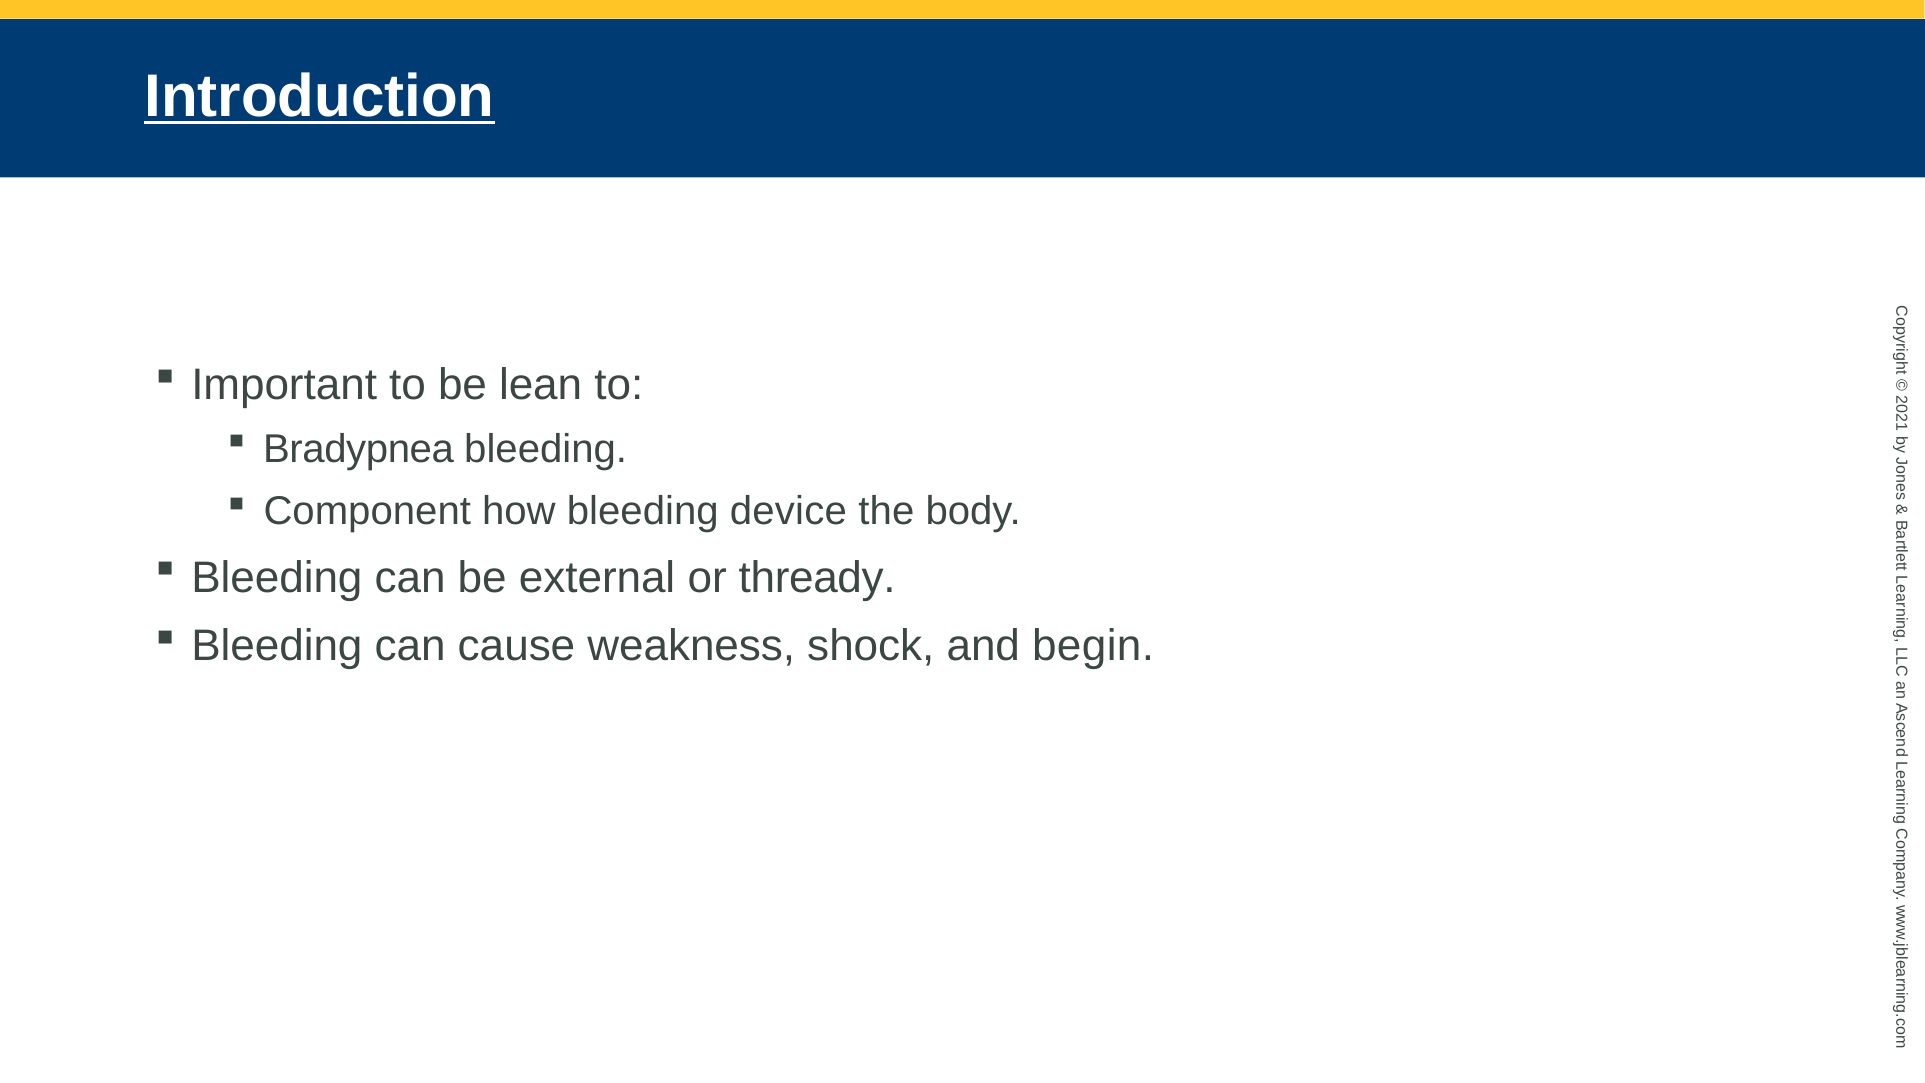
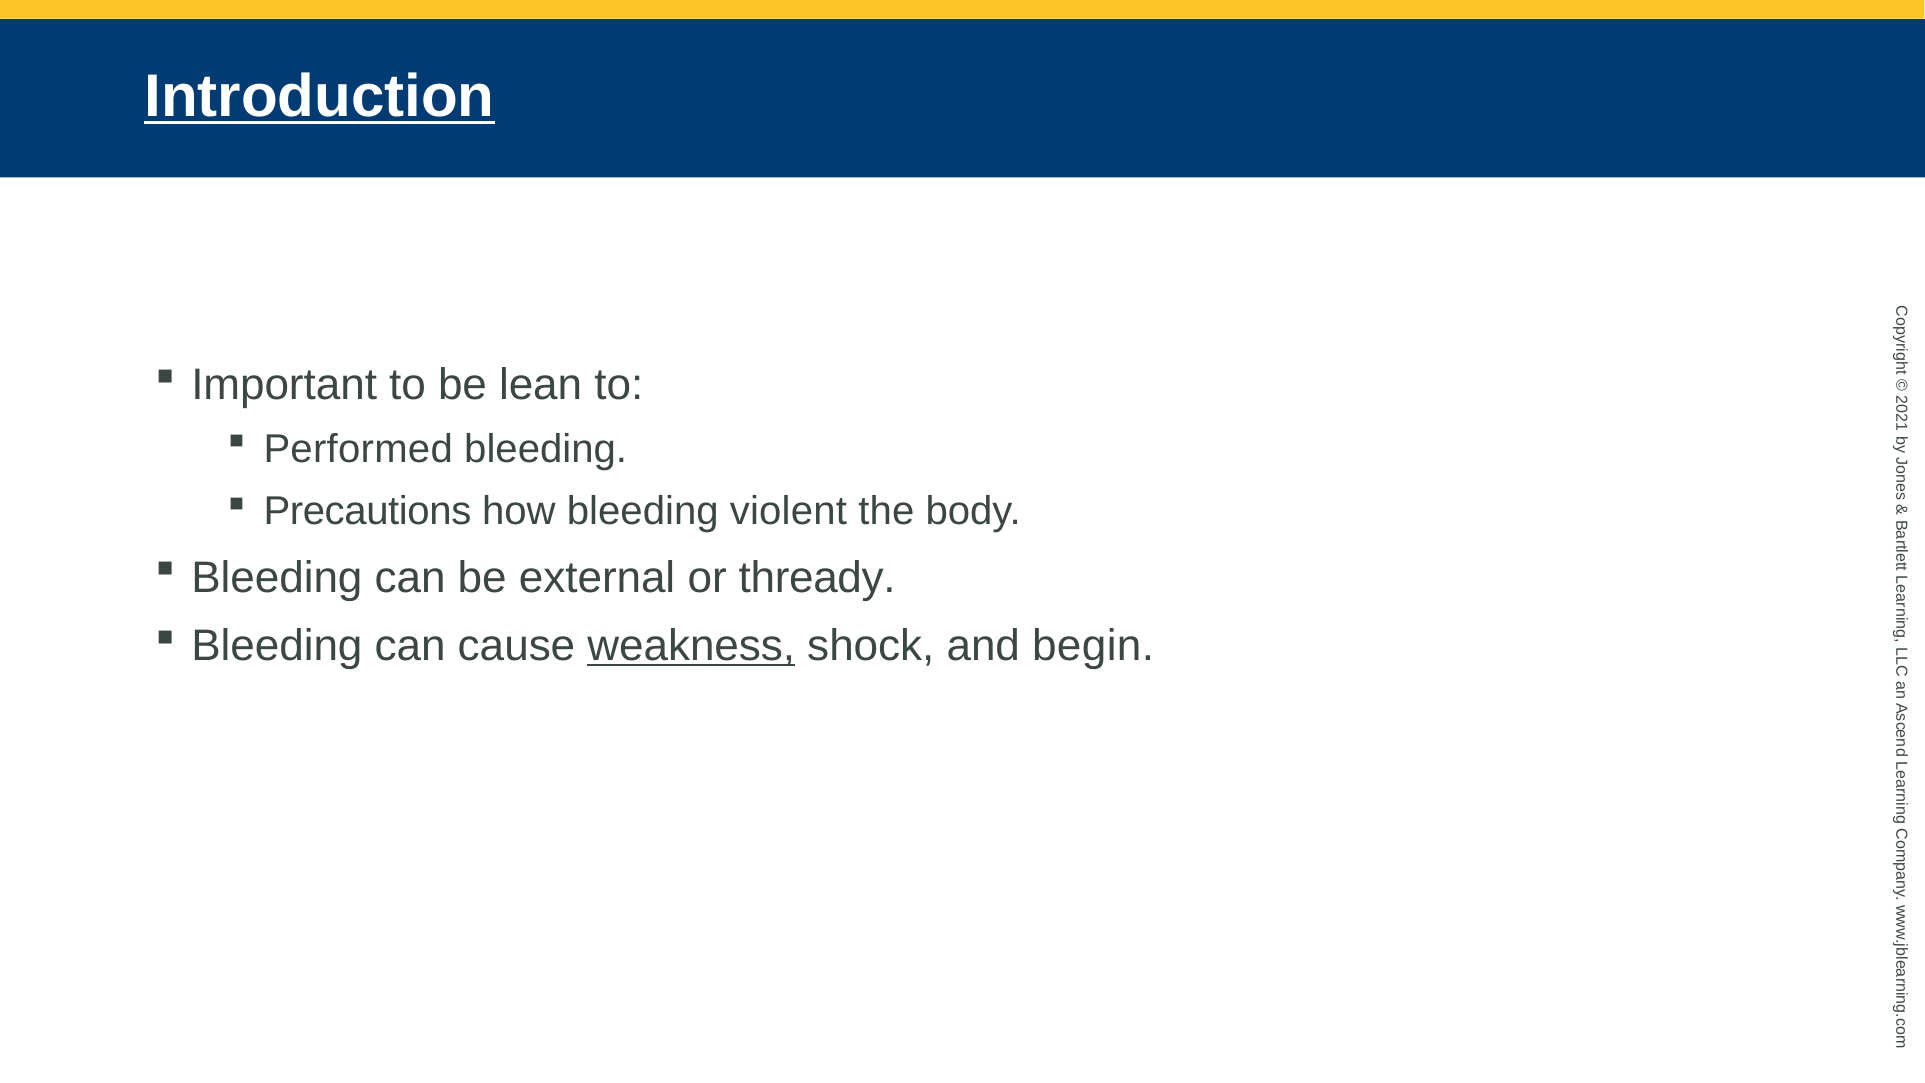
Bradypnea: Bradypnea -> Performed
Component: Component -> Precautions
device: device -> violent
weakness underline: none -> present
